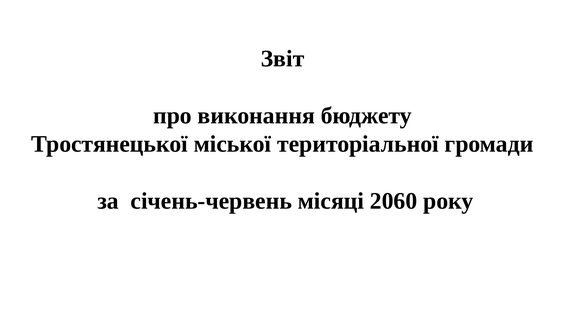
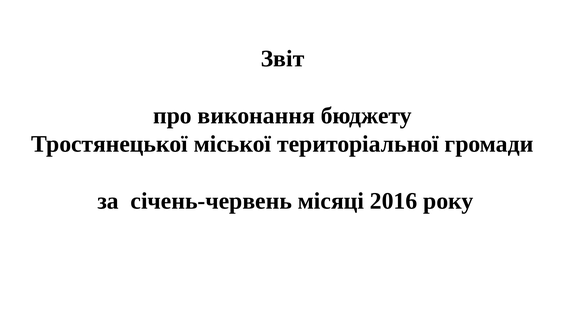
2060: 2060 -> 2016
